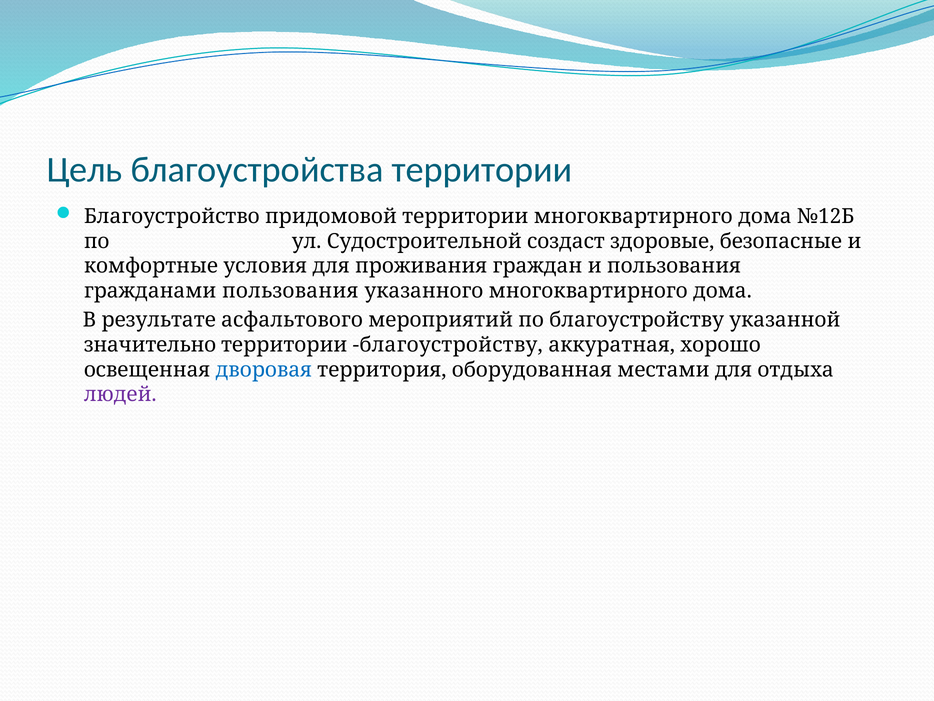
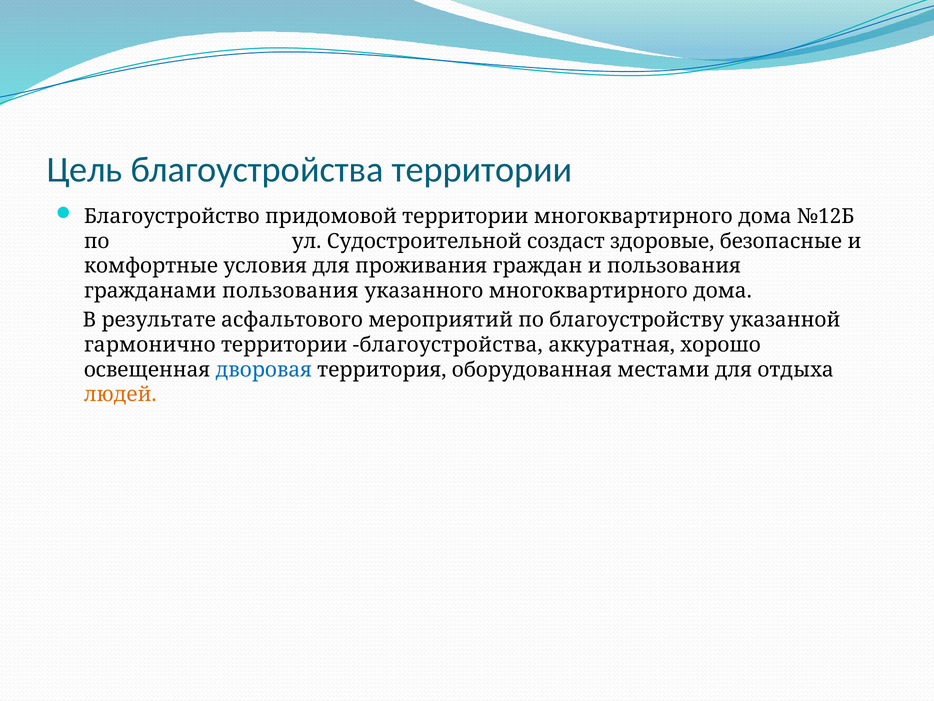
значительно: значительно -> гармонично
территории благоустройству: благоустройству -> благоустройства
людей colour: purple -> orange
